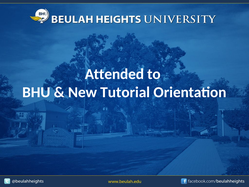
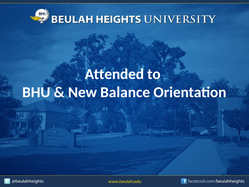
Tutorial: Tutorial -> Balance
